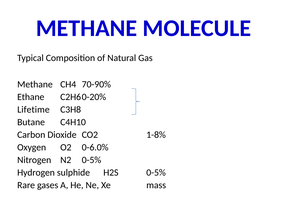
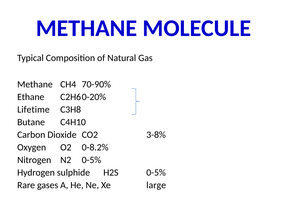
1-8%: 1-8% -> 3-8%
0-6.0%: 0-6.0% -> 0-8.2%
mass: mass -> large
